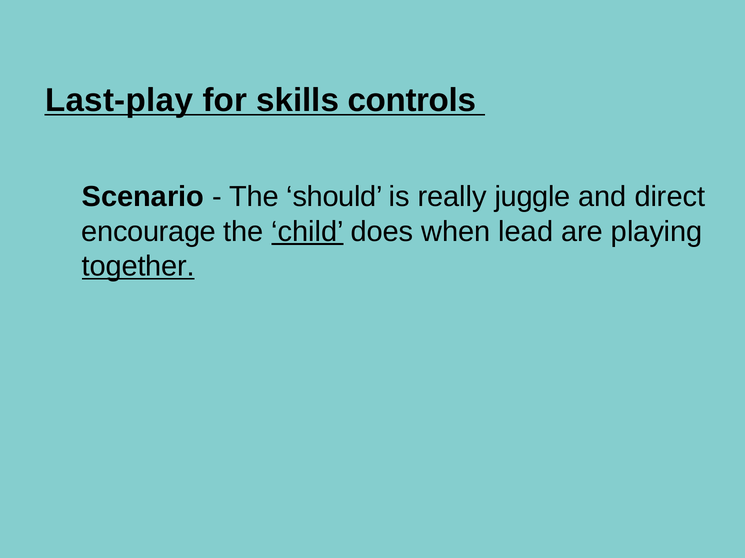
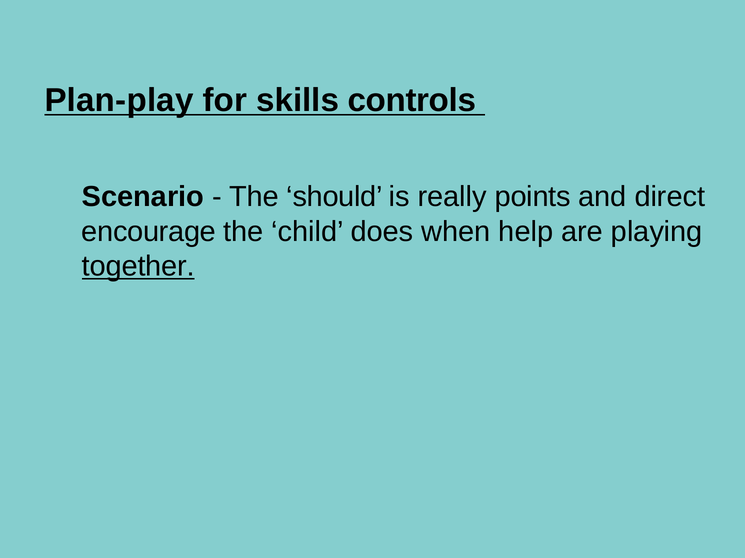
Last-play: Last-play -> Plan-play
juggle: juggle -> points
child underline: present -> none
lead: lead -> help
